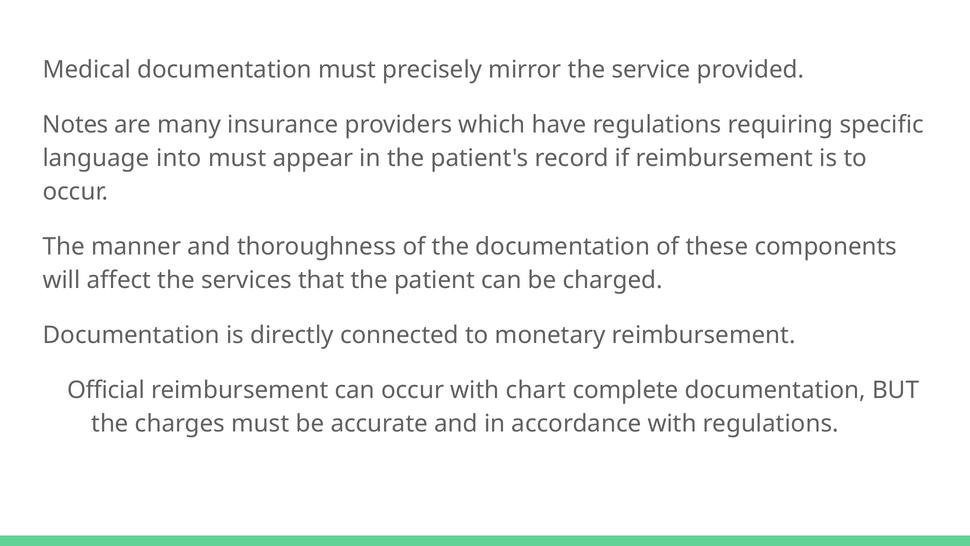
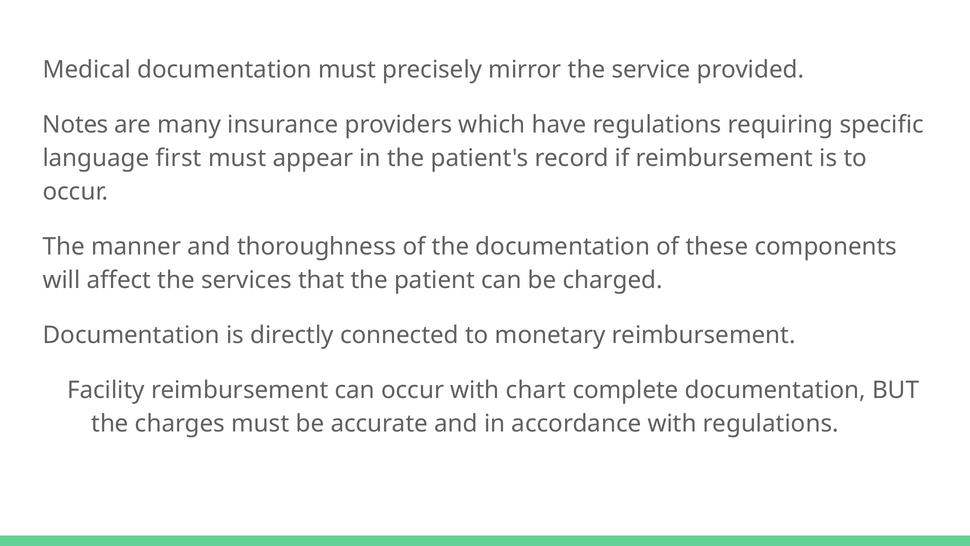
into: into -> first
Official: Official -> Facility
